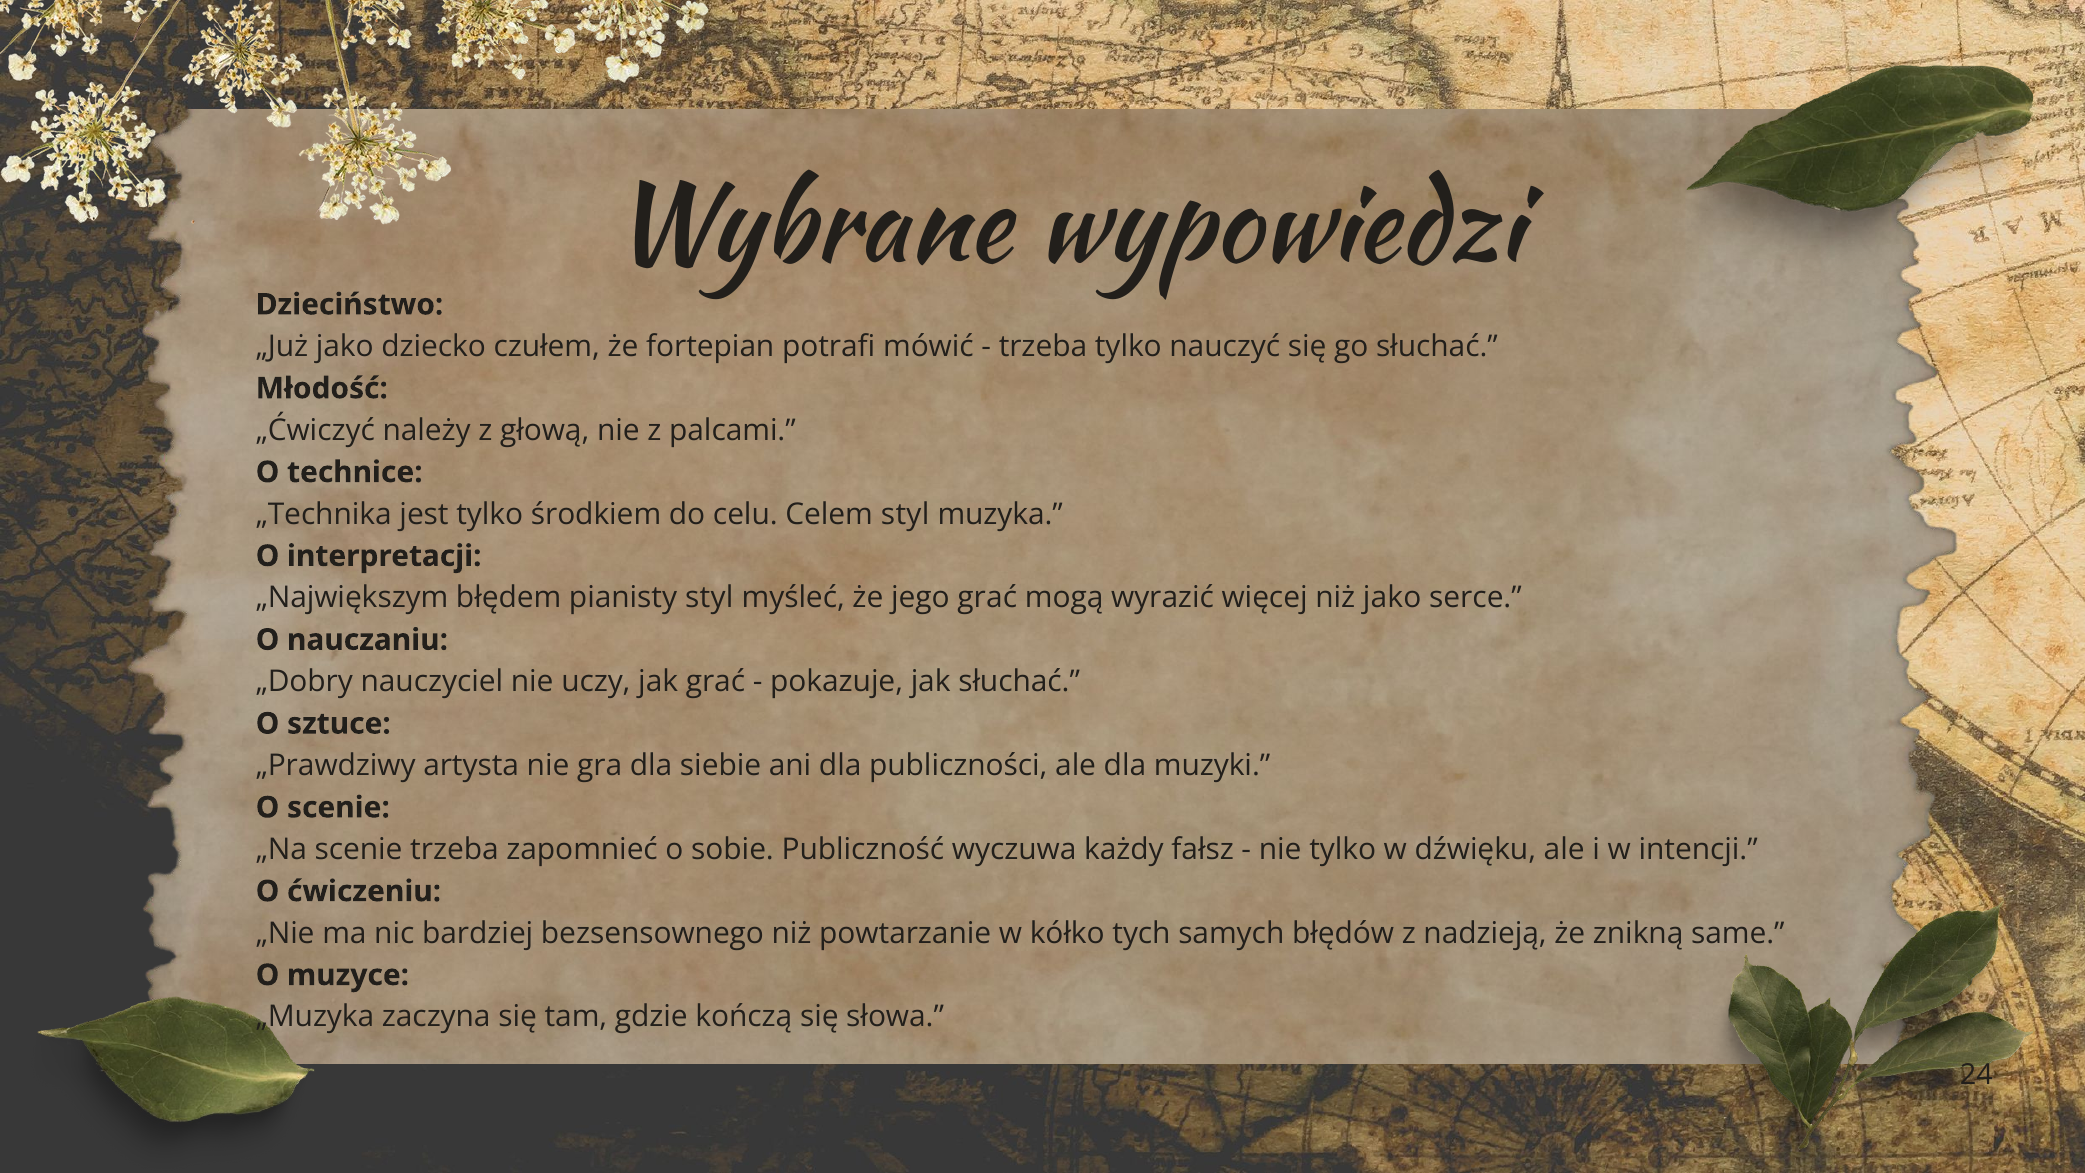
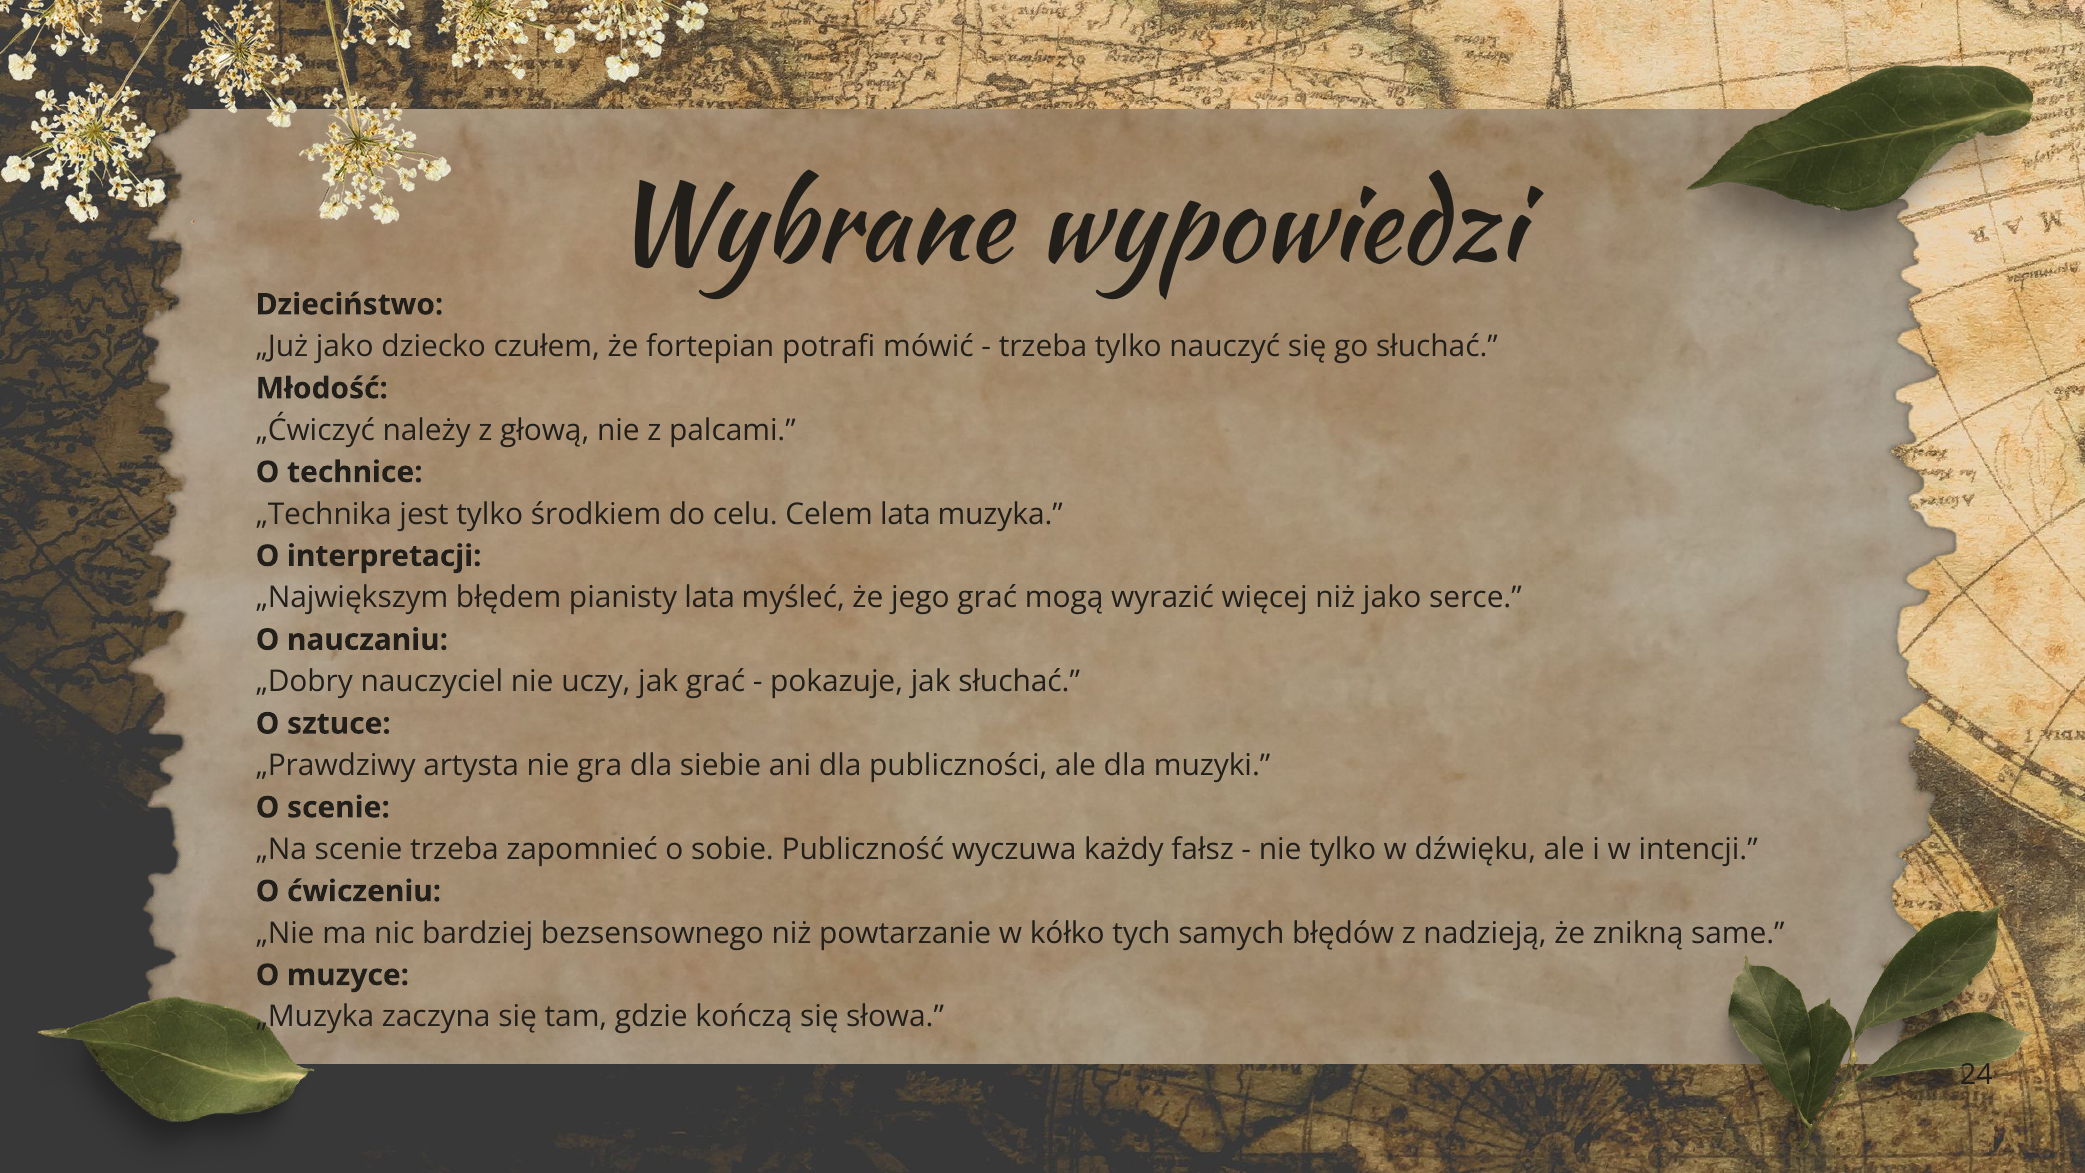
Celem styl: styl -> lata
pianisty styl: styl -> lata
